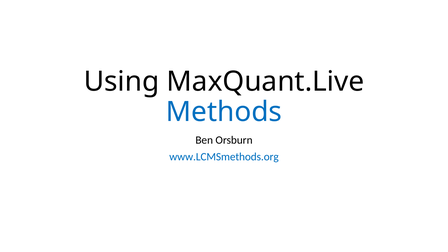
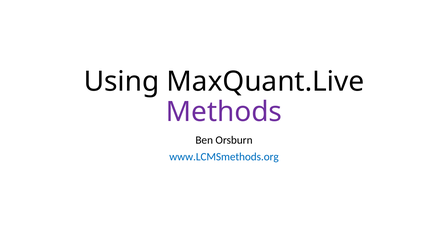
Methods colour: blue -> purple
